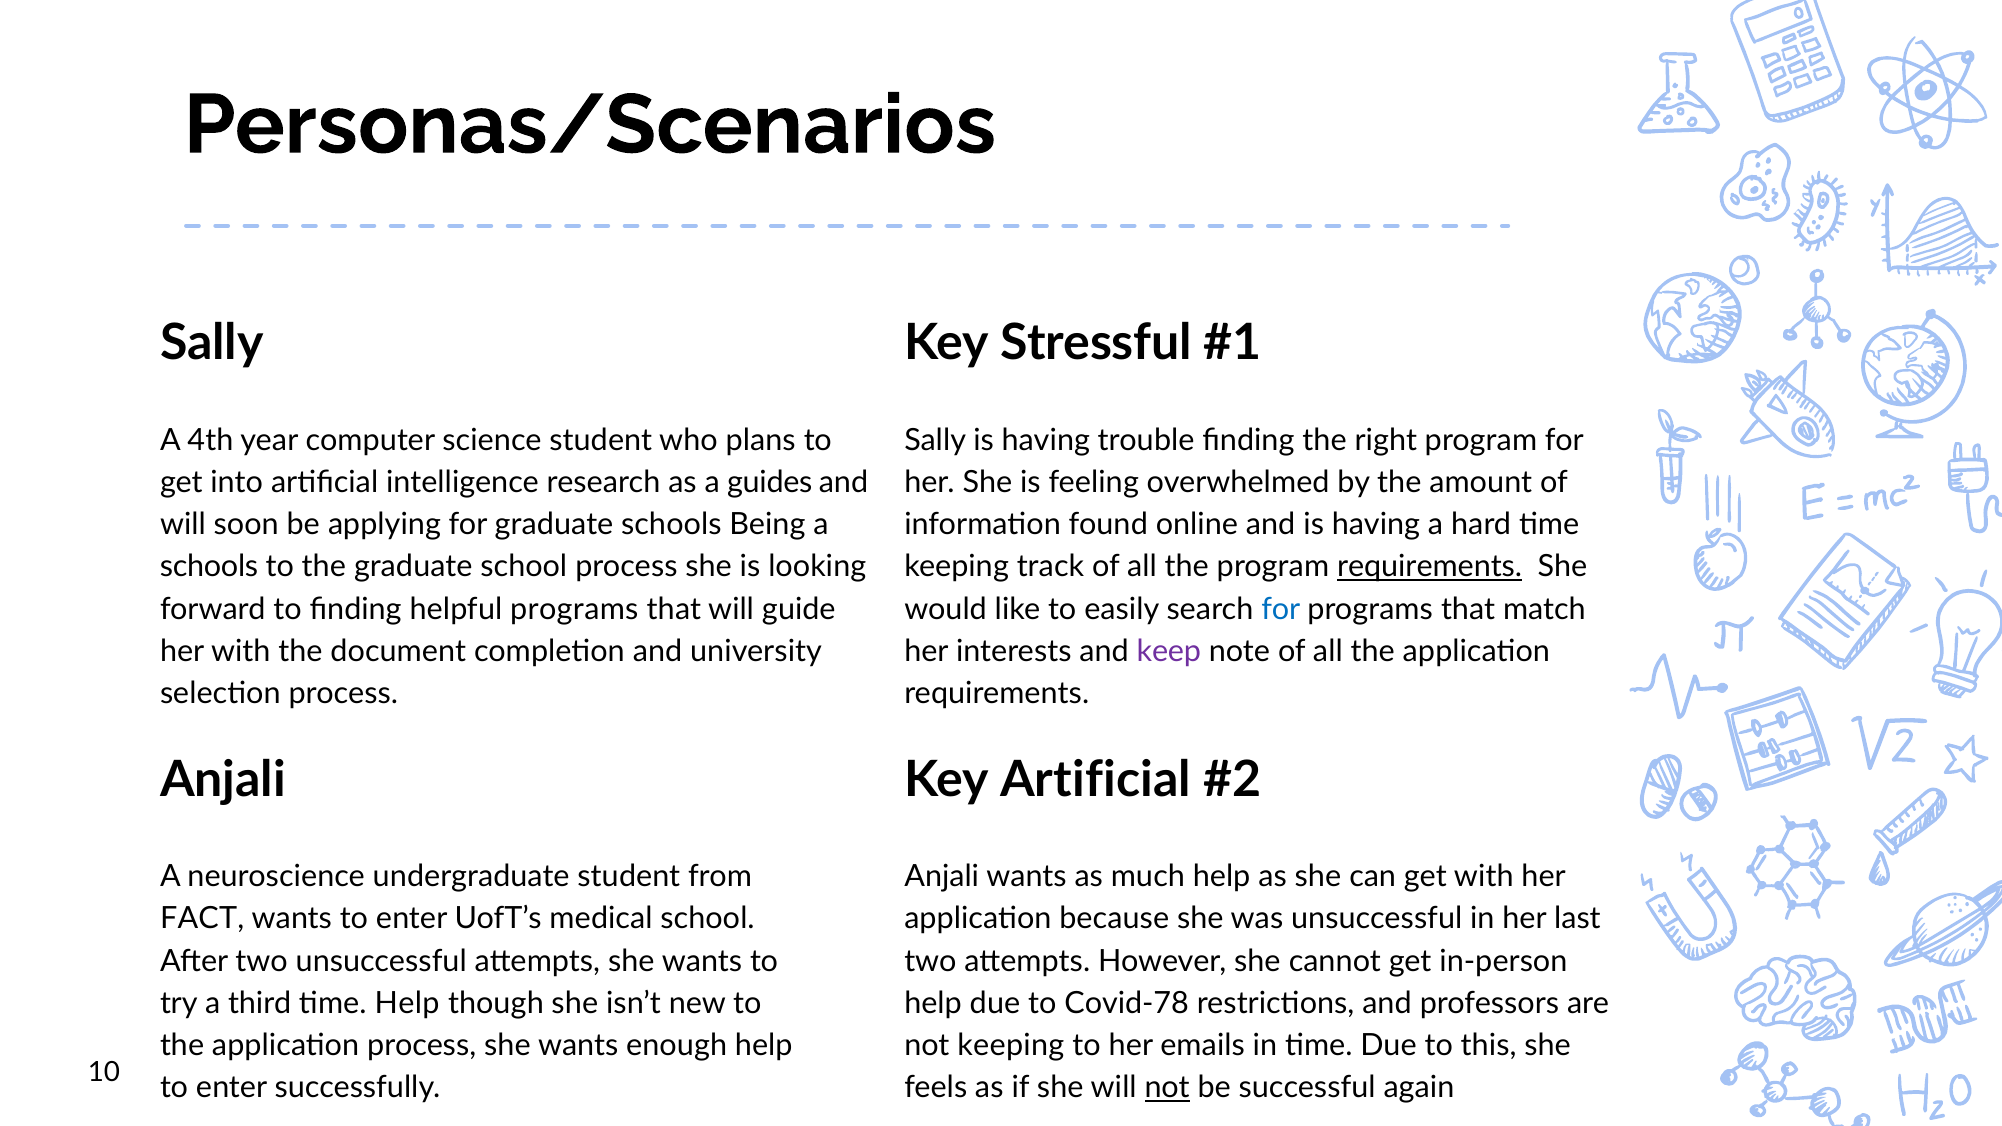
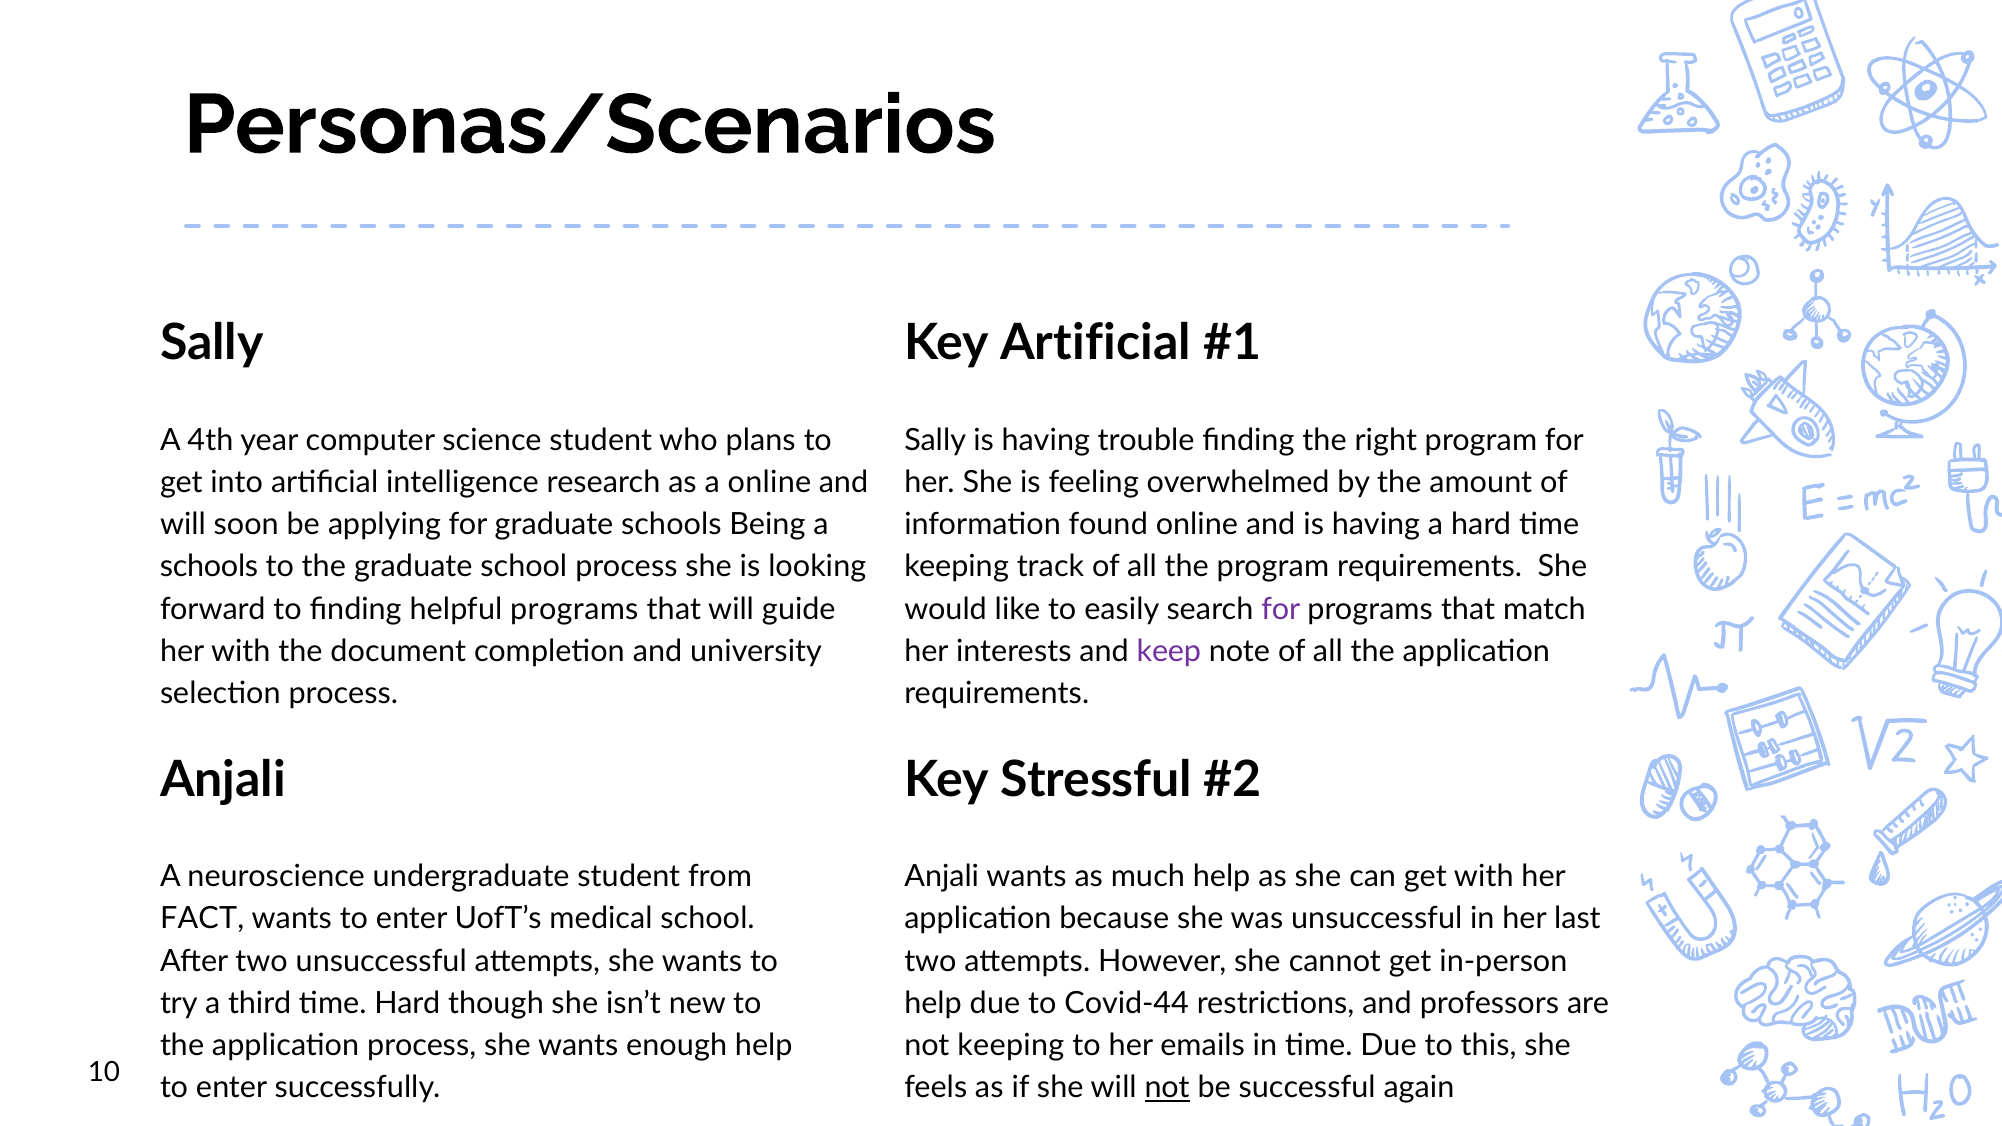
Key Stressful: Stressful -> Artificial
a guides: guides -> online
requirements at (1430, 567) underline: present -> none
for at (1281, 609) colour: blue -> purple
Key Artificial: Artificial -> Stressful
time Help: Help -> Hard
Covid-78: Covid-78 -> Covid-44
